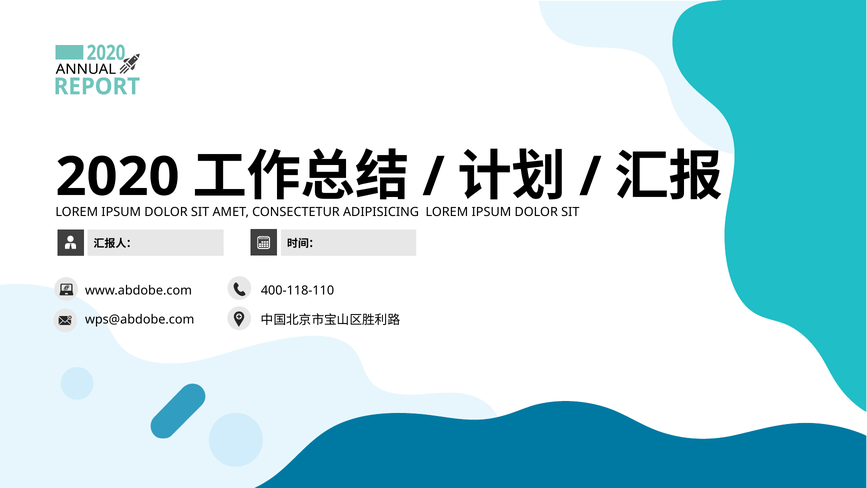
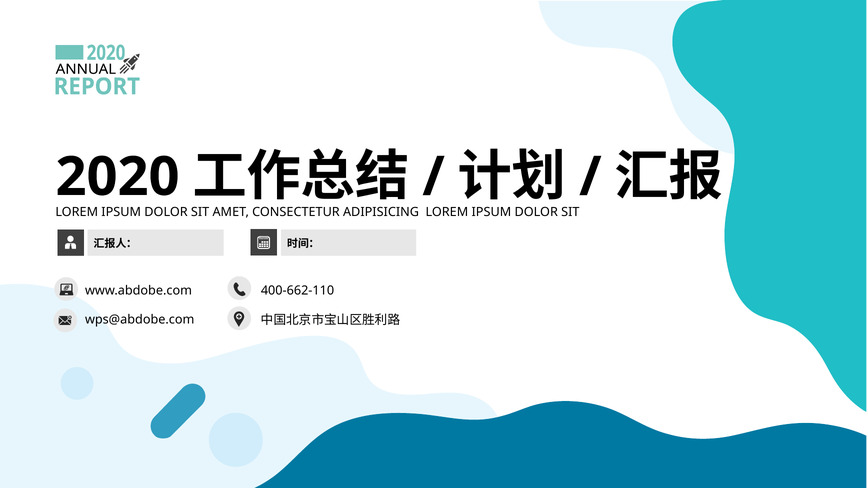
400-118-110: 400-118-110 -> 400-662-110
